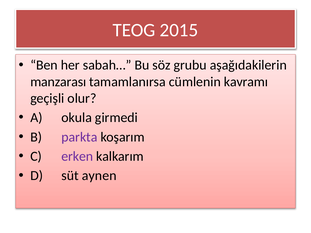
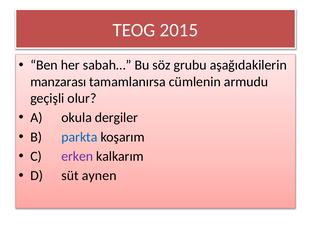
kavramı: kavramı -> armudu
girmedi: girmedi -> dergiler
parkta colour: purple -> blue
